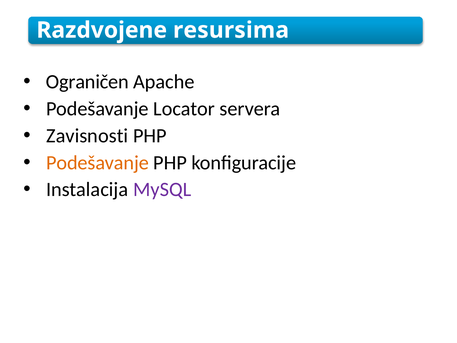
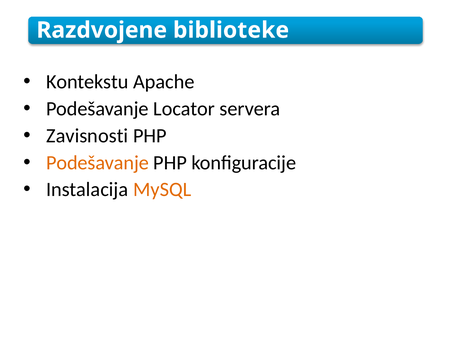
resursima: resursima -> biblioteke
Ograničen: Ograničen -> Kontekstu
MySQL colour: purple -> orange
